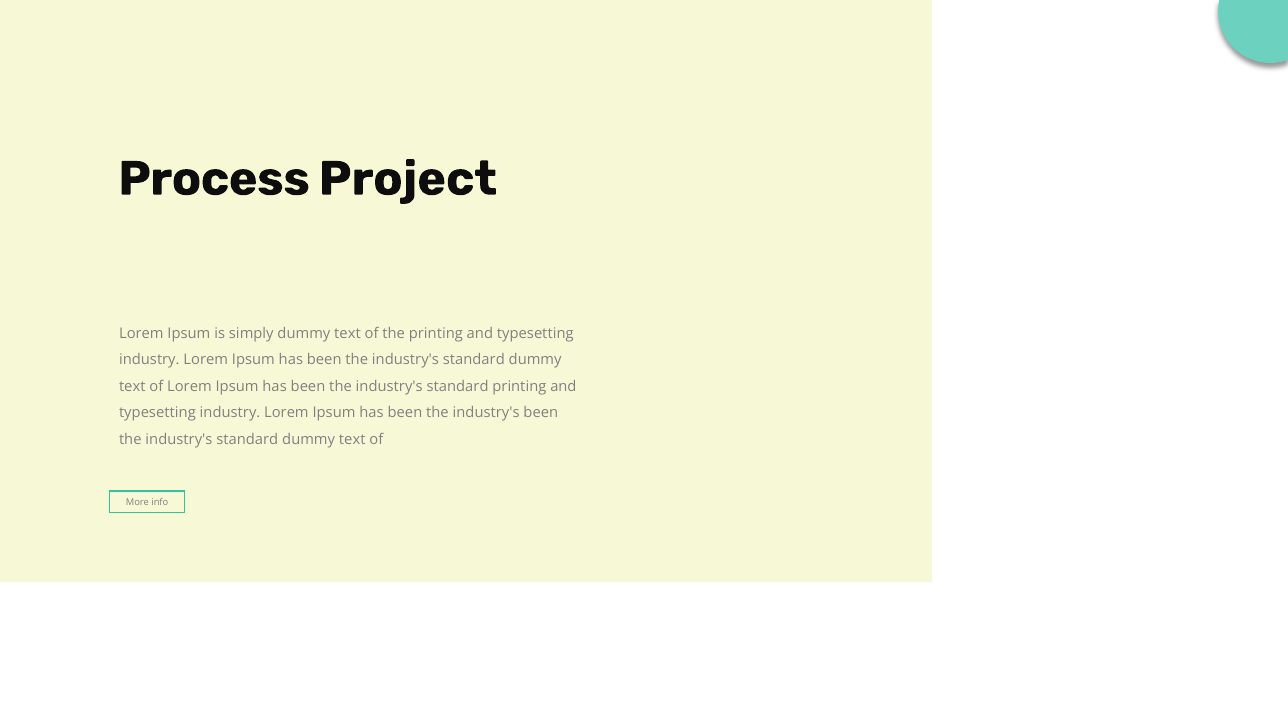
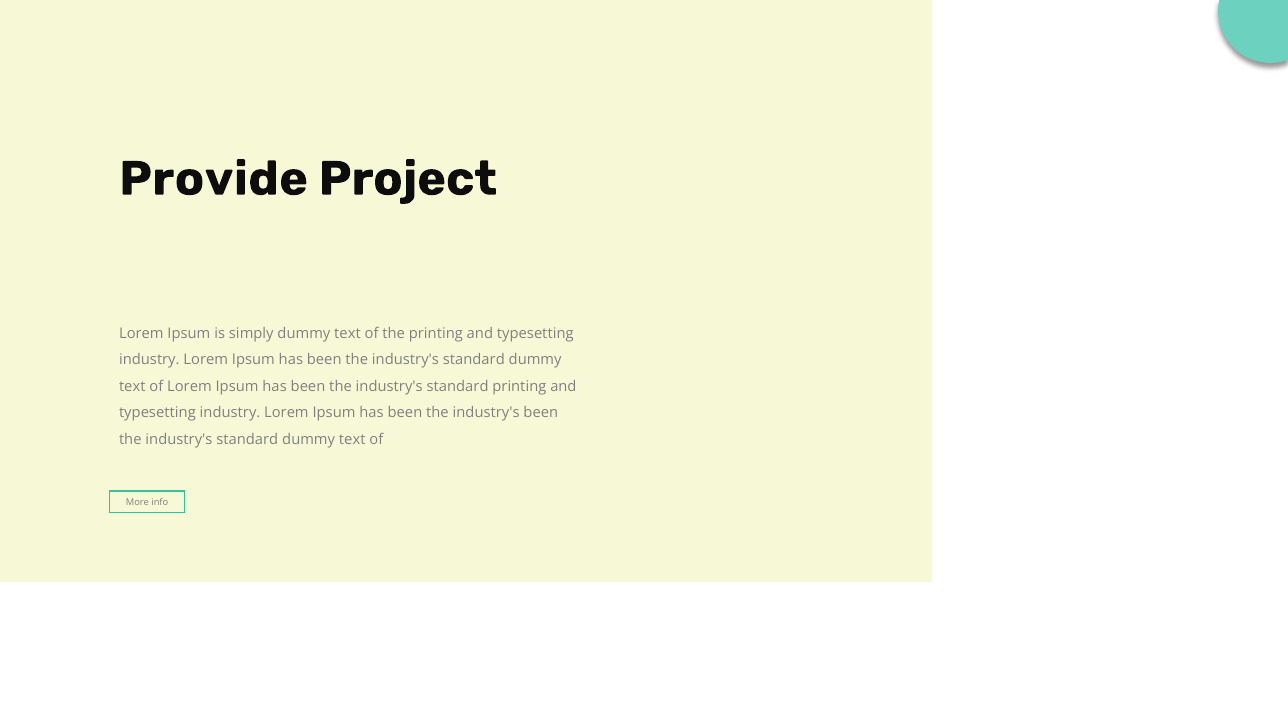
Process: Process -> Provide
